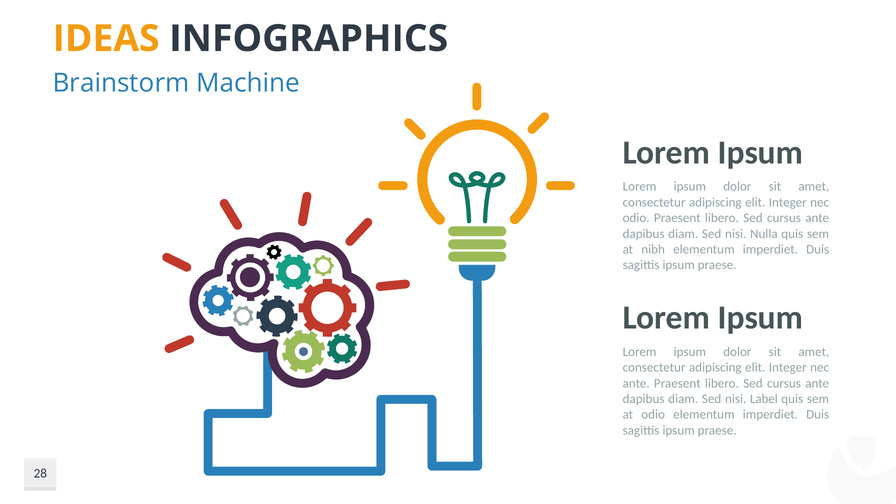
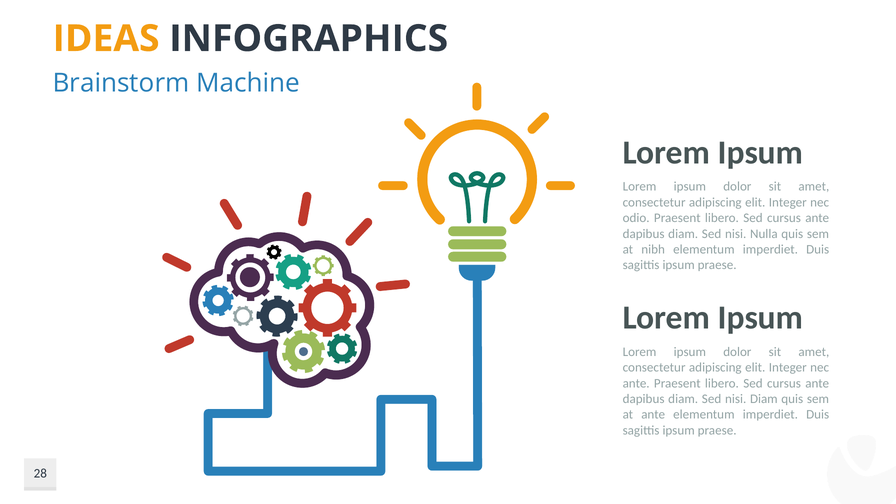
nisi Label: Label -> Diam
at odio: odio -> ante
